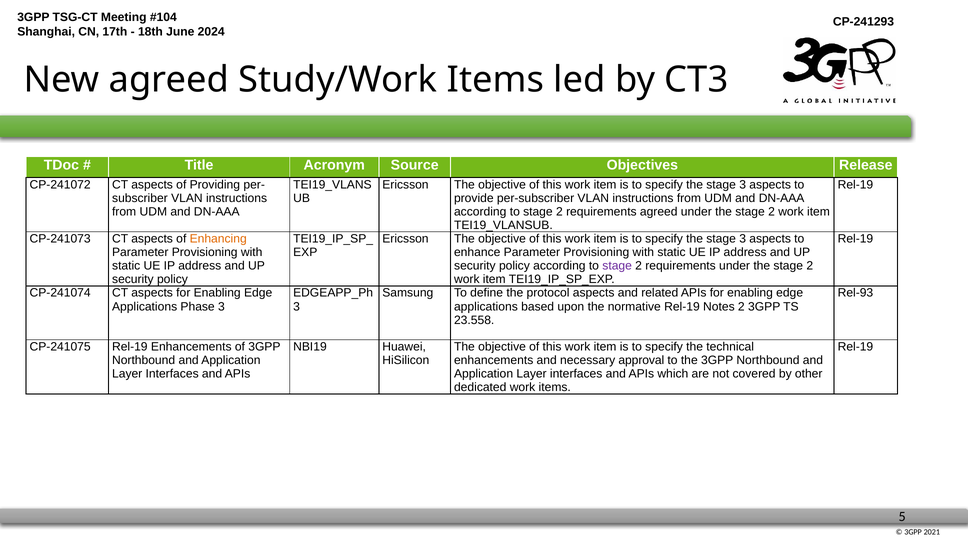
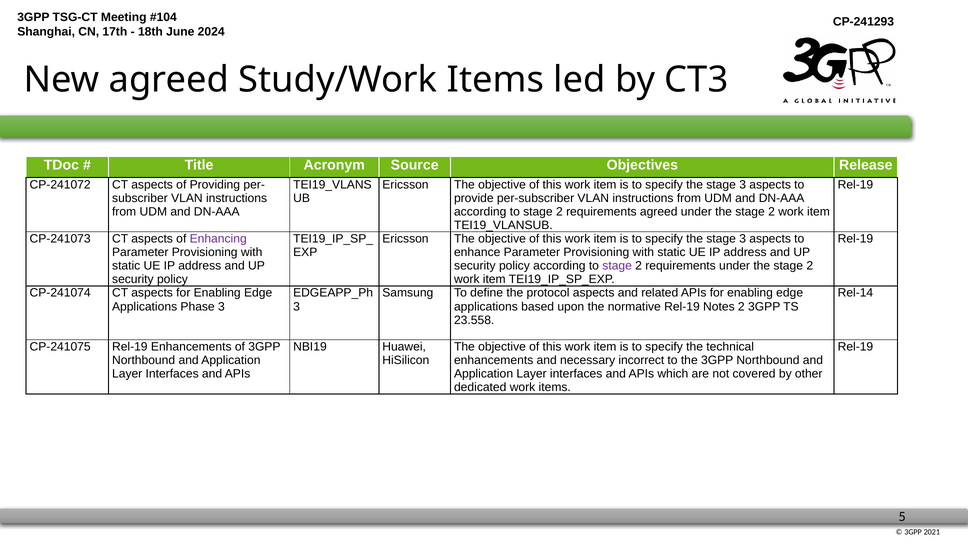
Enhancing colour: orange -> purple
Rel-93: Rel-93 -> Rel-14
approval: approval -> incorrect
